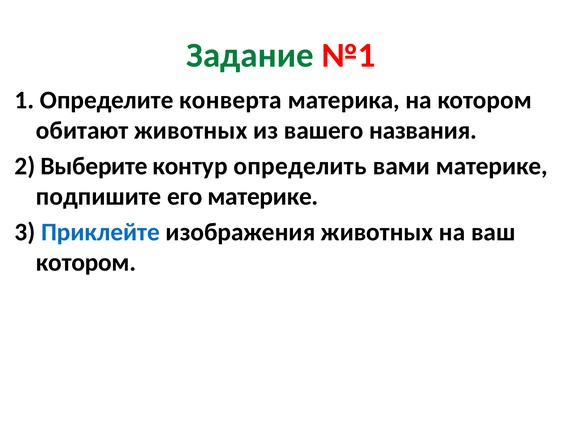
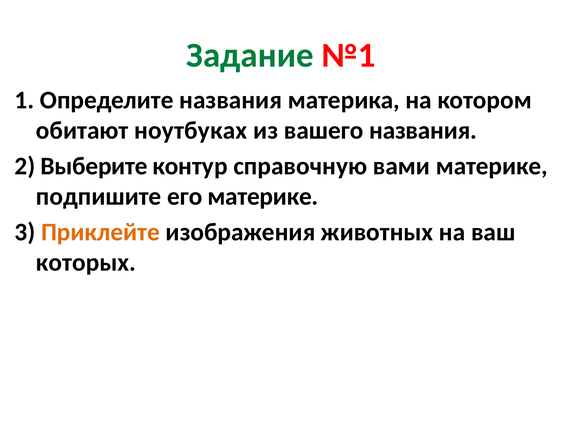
Определите конверта: конверта -> названия
обитают животных: животных -> ноутбуках
определить: определить -> справочную
Приклейте colour: blue -> orange
котором at (86, 262): котором -> которых
